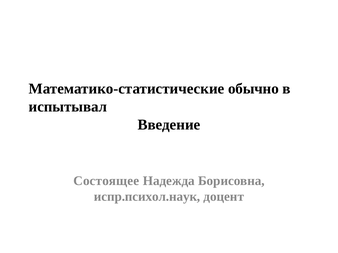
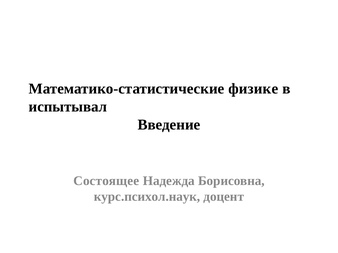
обычно: обычно -> физике
испр.психол.наук: испр.психол.наук -> курс.психол.наук
